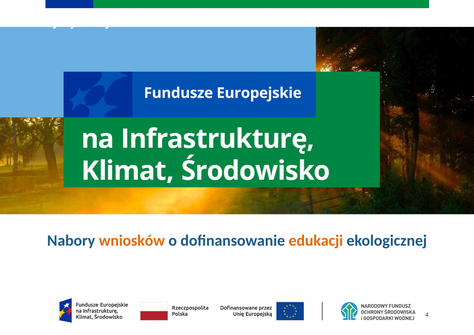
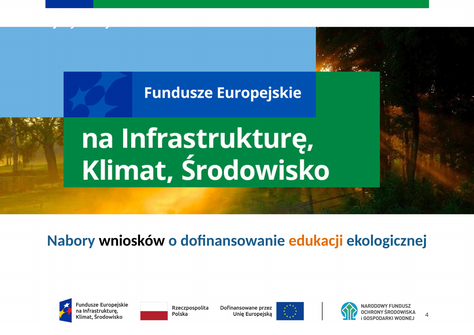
wniosków colour: orange -> black
